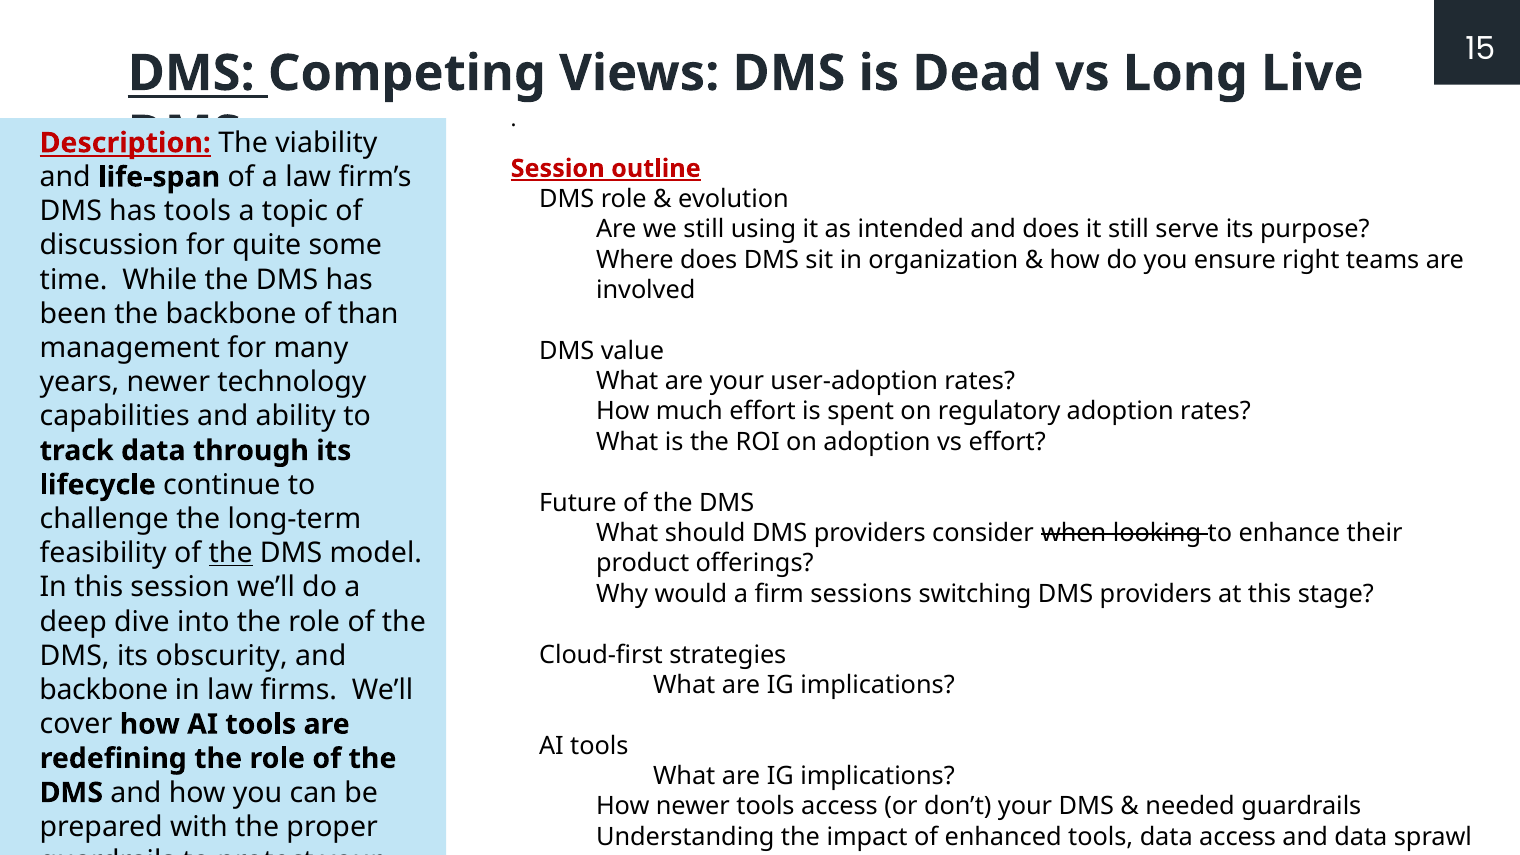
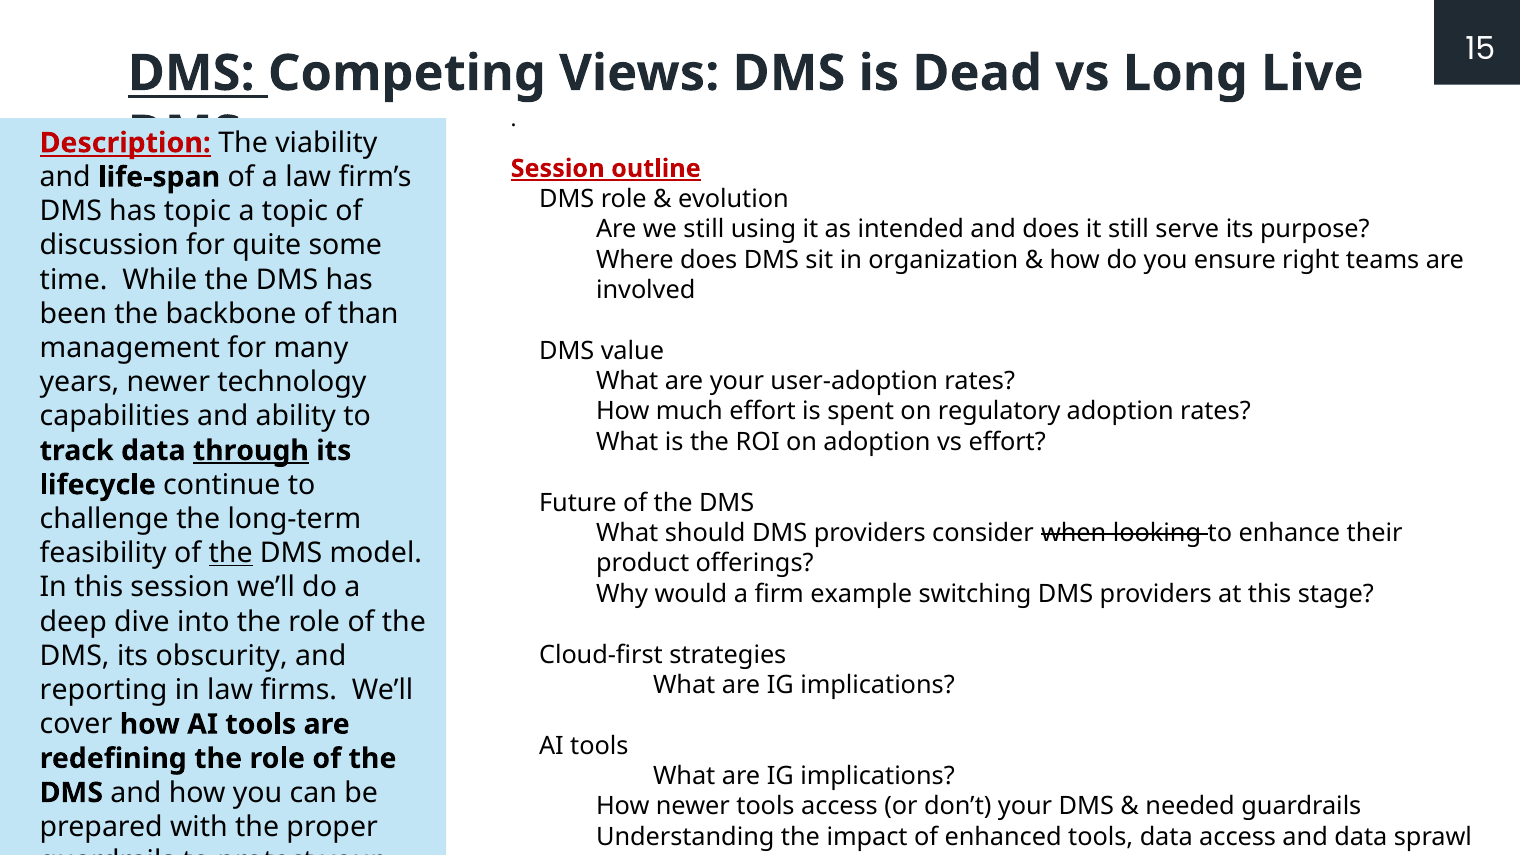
has tools: tools -> topic
through underline: none -> present
sessions: sessions -> example
backbone at (104, 690): backbone -> reporting
